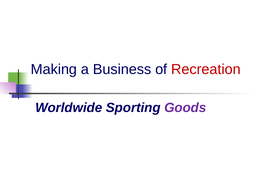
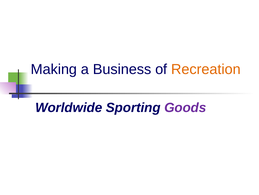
Recreation colour: red -> orange
